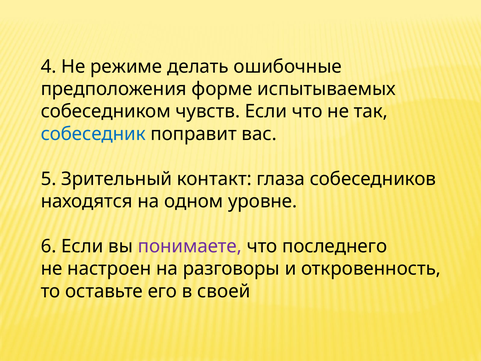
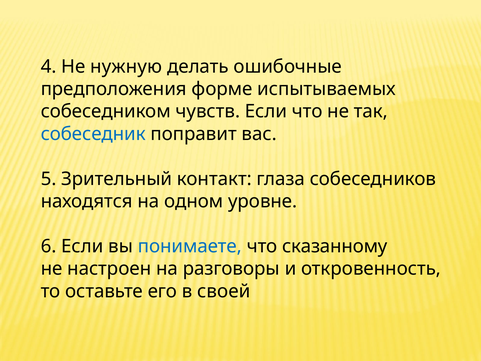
режиме: режиме -> нужную
понимаете colour: purple -> blue
последнего: последнего -> сказанному
